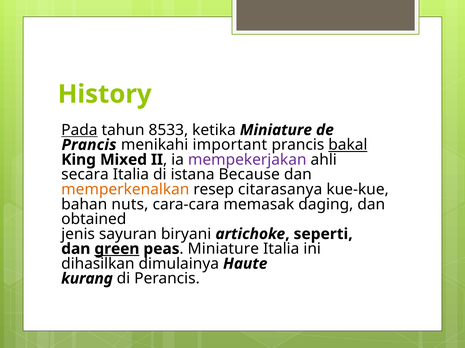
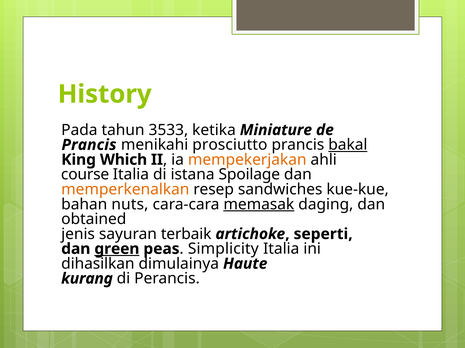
Pada underline: present -> none
8533: 8533 -> 3533
important: important -> prosciutto
Mixed: Mixed -> Which
mempekerjakan colour: purple -> orange
secara: secara -> course
Because: Because -> Spoilage
citarasanya: citarasanya -> sandwiches
memasak underline: none -> present
biryani: biryani -> terbaik
Miniature at (223, 249): Miniature -> Simplicity
